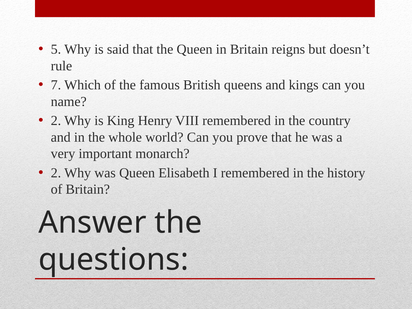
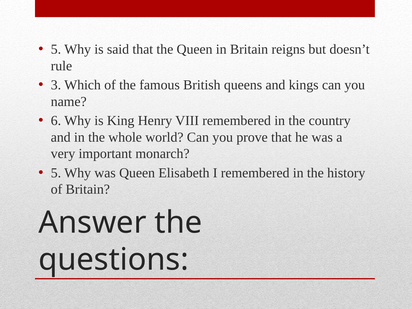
7: 7 -> 3
2 at (56, 121): 2 -> 6
2 at (56, 173): 2 -> 5
